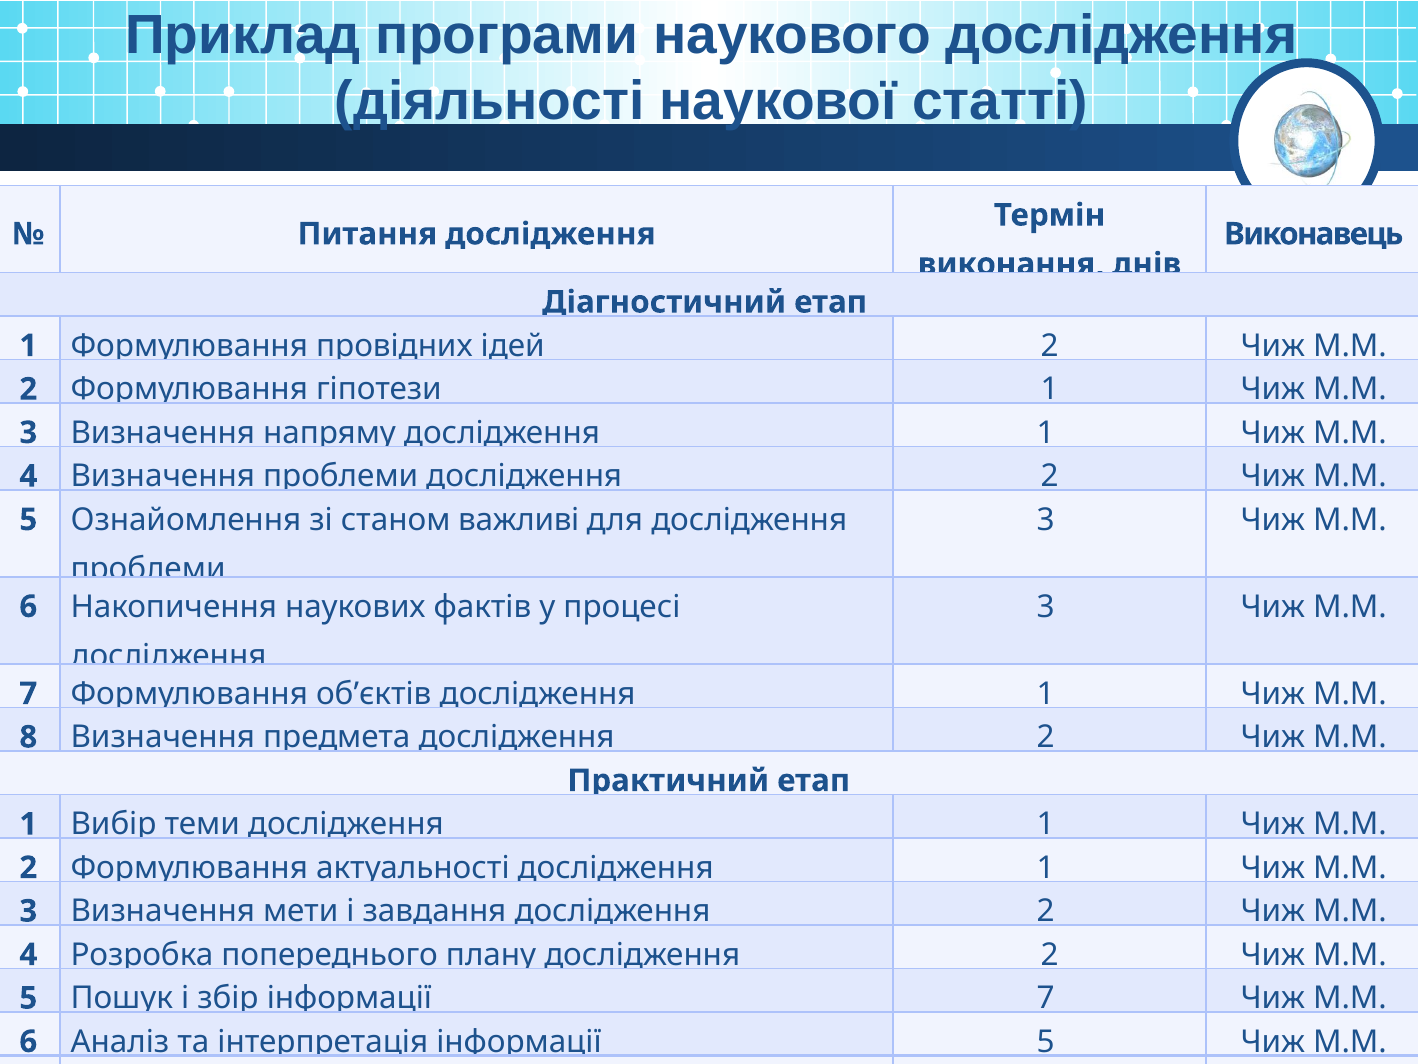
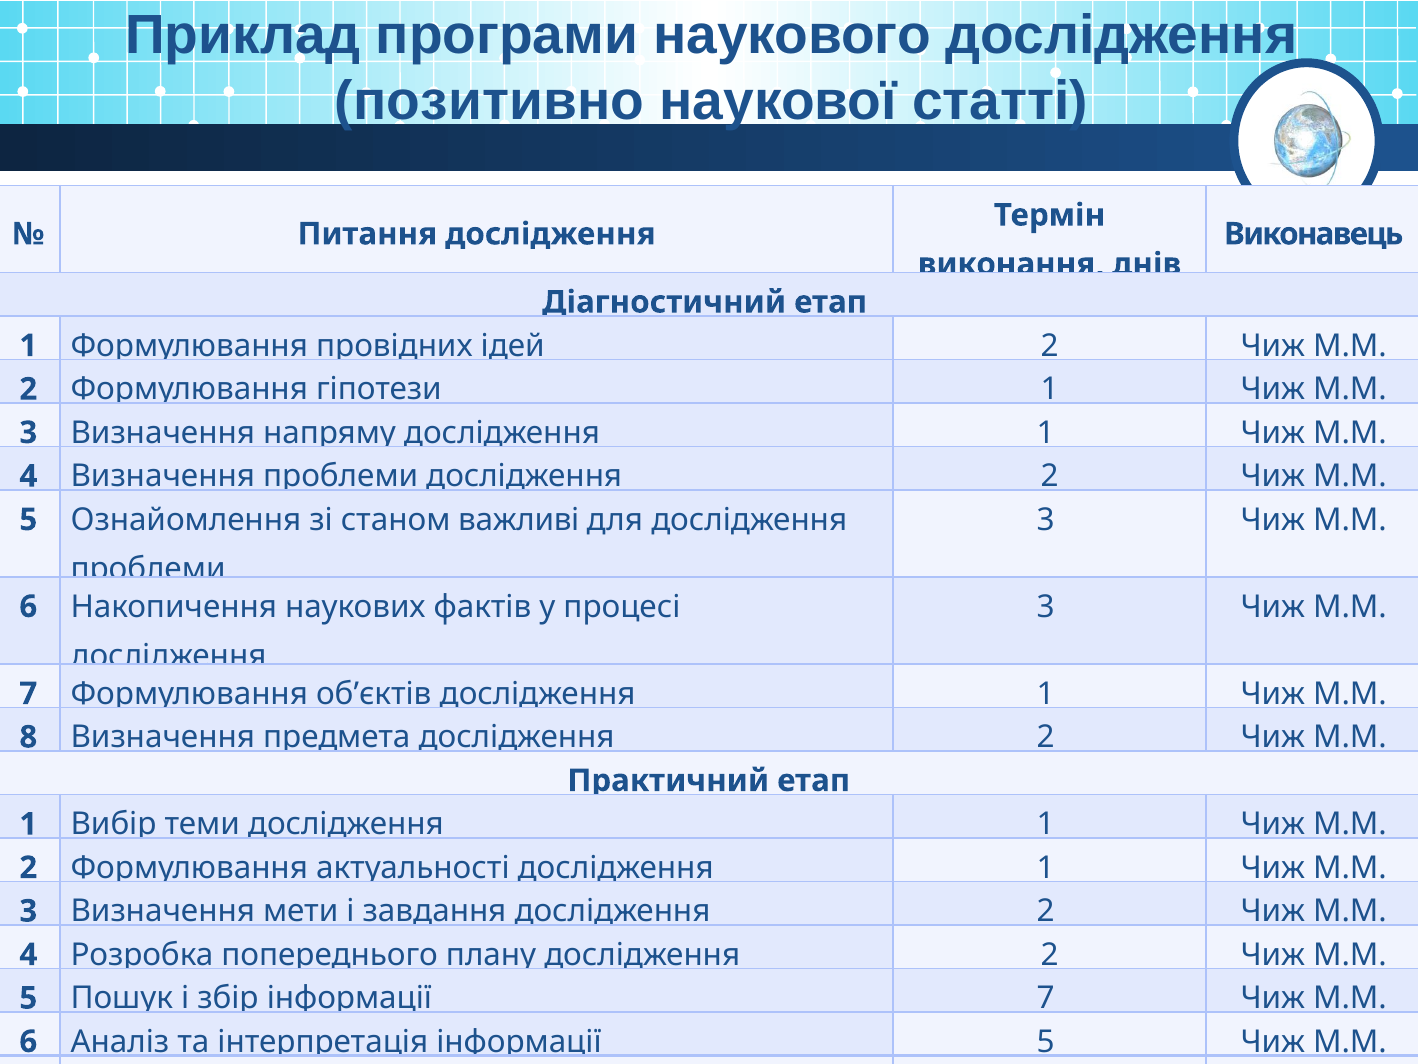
діяльності: діяльності -> позитивно
